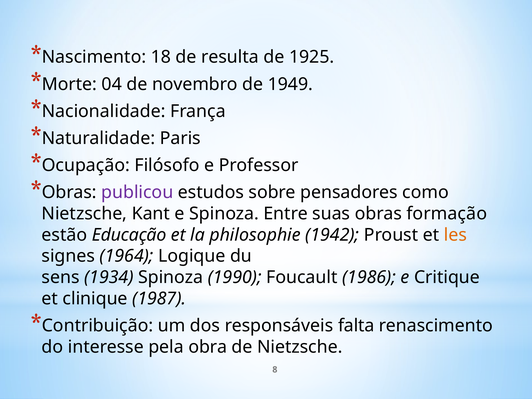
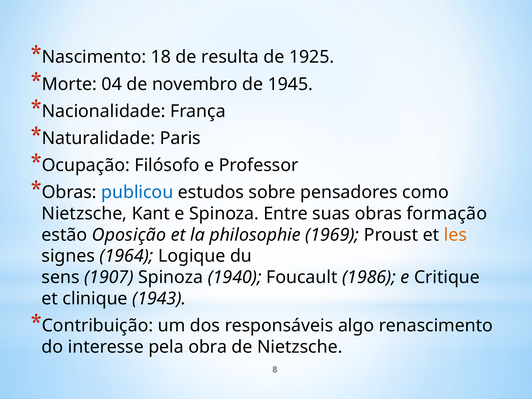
1949: 1949 -> 1945
publicou colour: purple -> blue
Educação: Educação -> Oposição
1942: 1942 -> 1969
1934: 1934 -> 1907
1990: 1990 -> 1940
1987: 1987 -> 1943
falta: falta -> algo
